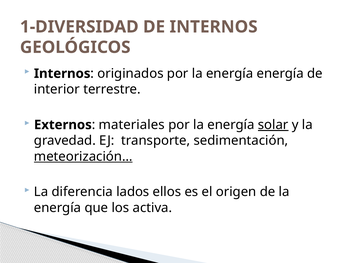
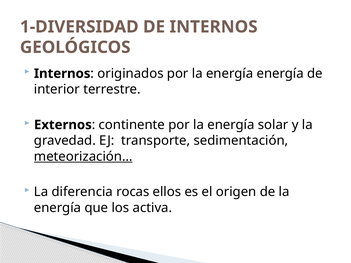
materiales: materiales -> continente
solar underline: present -> none
lados: lados -> rocas
